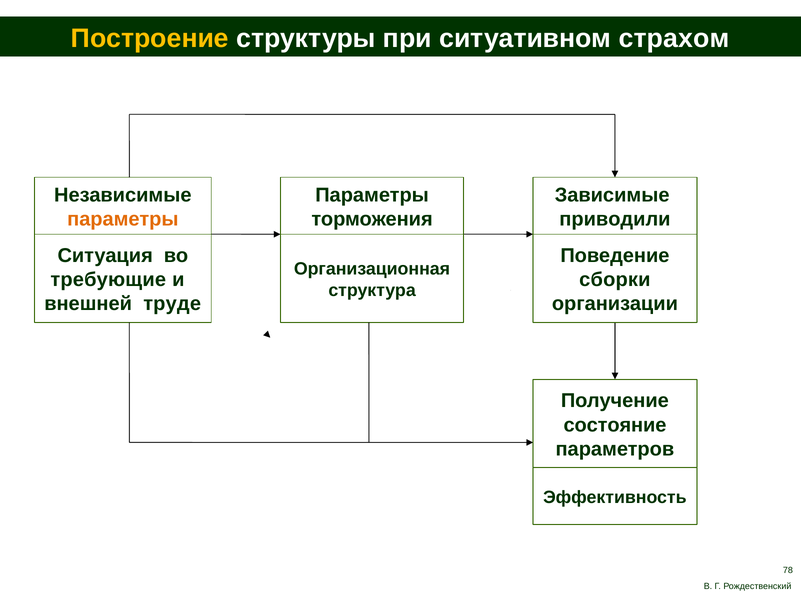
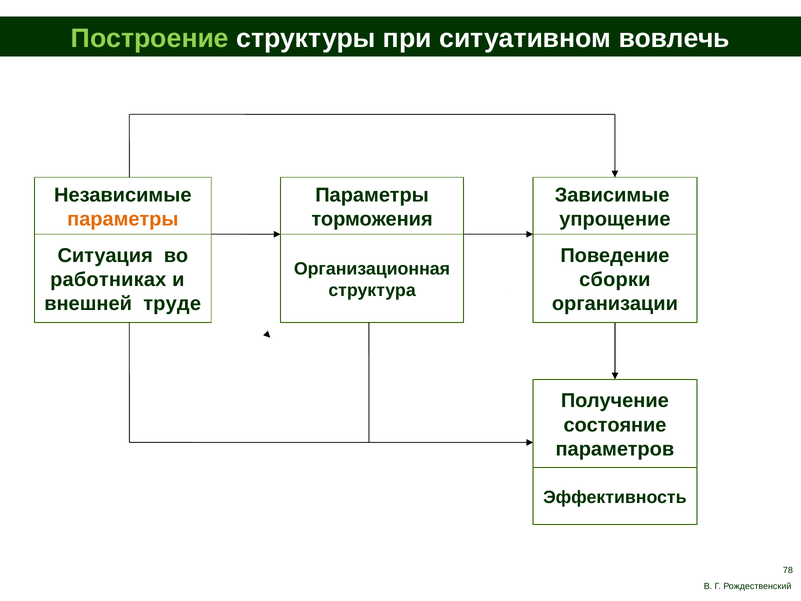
Построение colour: yellow -> light green
страхом: страхом -> вовлечь
приводили: приводили -> упрощение
требующие: требующие -> работниках
